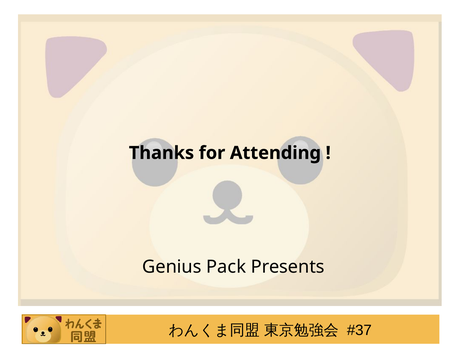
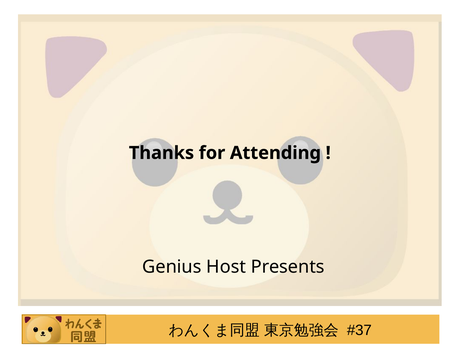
Pack: Pack -> Host
